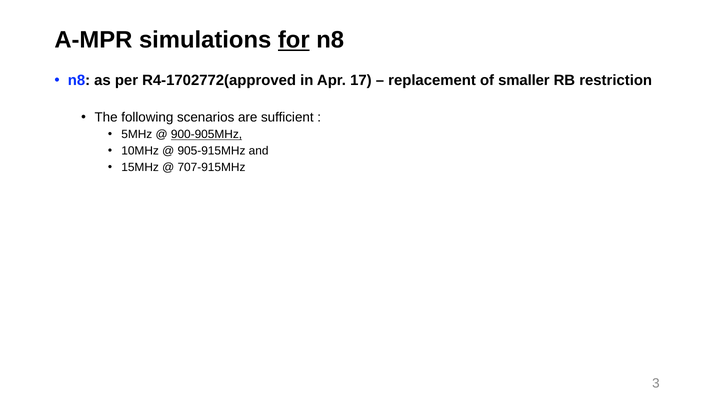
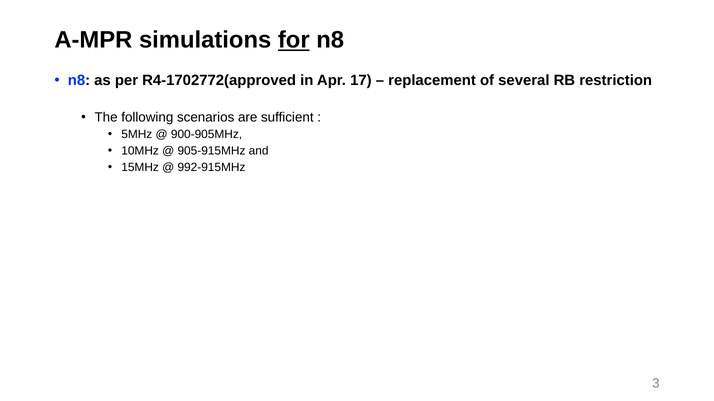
smaller: smaller -> several
900-905MHz underline: present -> none
707-915MHz: 707-915MHz -> 992-915MHz
